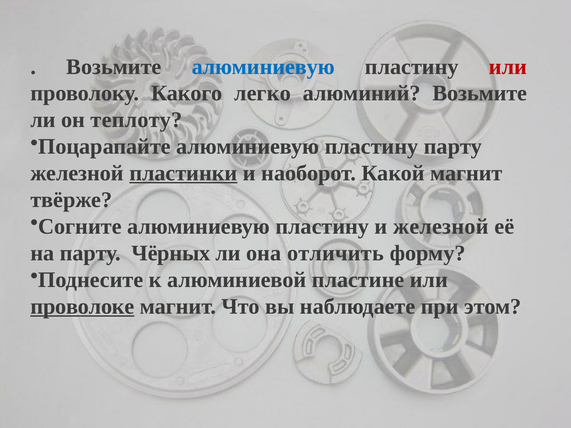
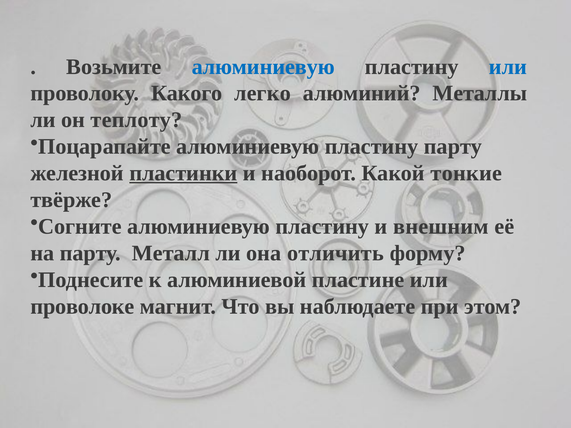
или at (508, 67) colour: red -> blue
алюминий Возьмите: Возьмите -> Металлы
Какой магнит: магнит -> тонкие
и железной: железной -> внешним
Чёрных: Чёрных -> Металл
проволоке underline: present -> none
